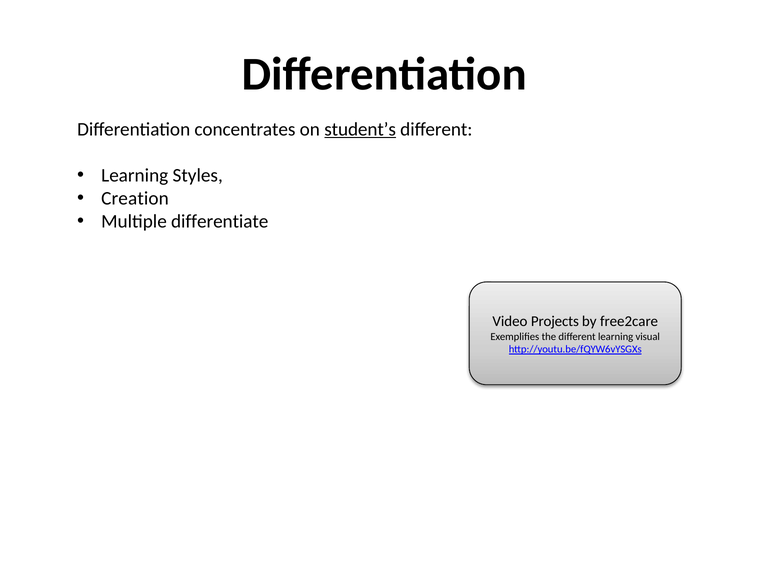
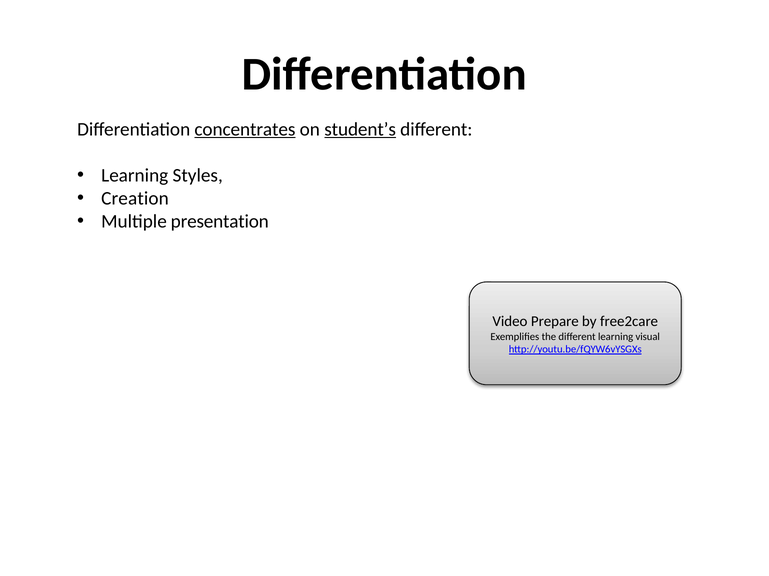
concentrates underline: none -> present
differentiate: differentiate -> presentation
Projects: Projects -> Prepare
